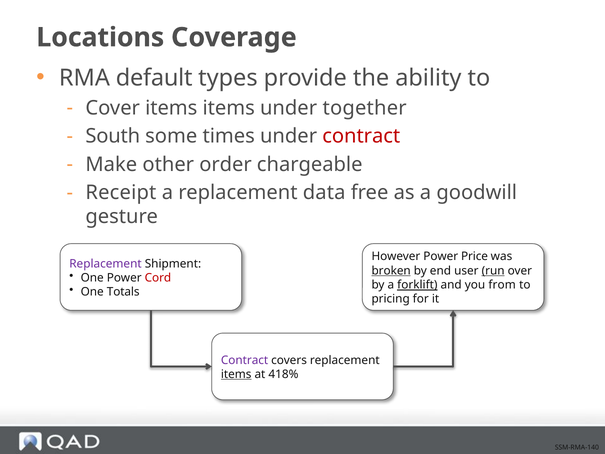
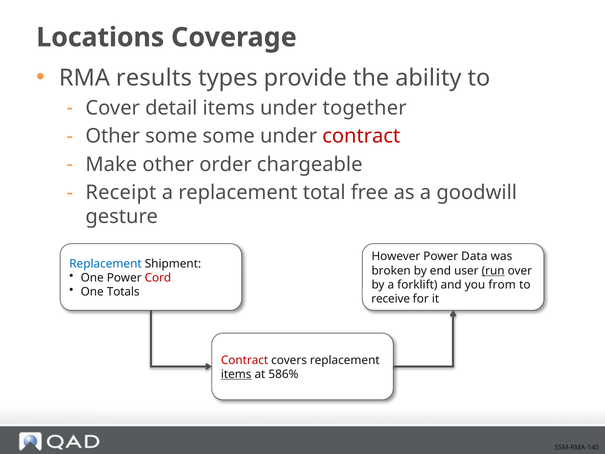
default: default -> results
Cover items: items -> detail
South at (113, 136): South -> Other
some times: times -> some
data: data -> total
Price: Price -> Data
Replacement at (105, 264) colour: purple -> blue
broken underline: present -> none
forklift underline: present -> none
pricing: pricing -> receive
Contract at (245, 360) colour: purple -> red
418%: 418% -> 586%
